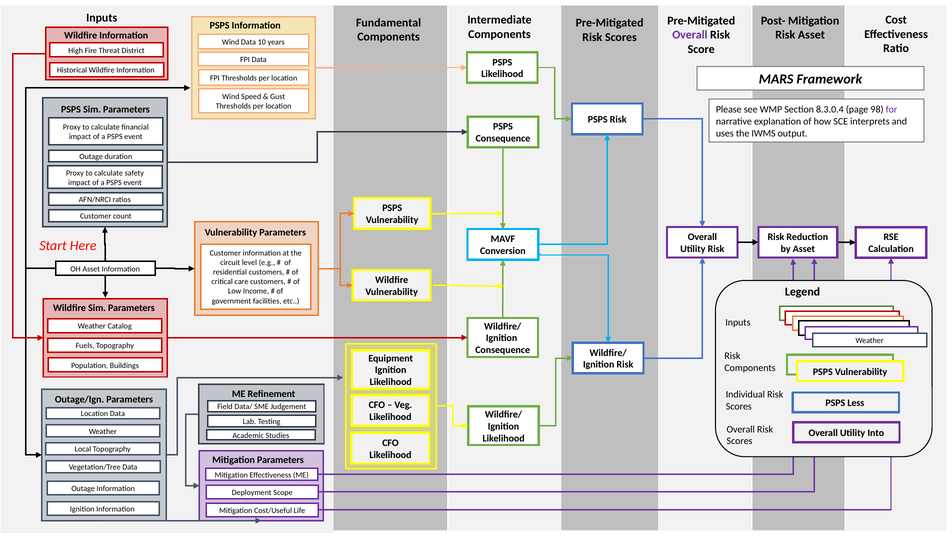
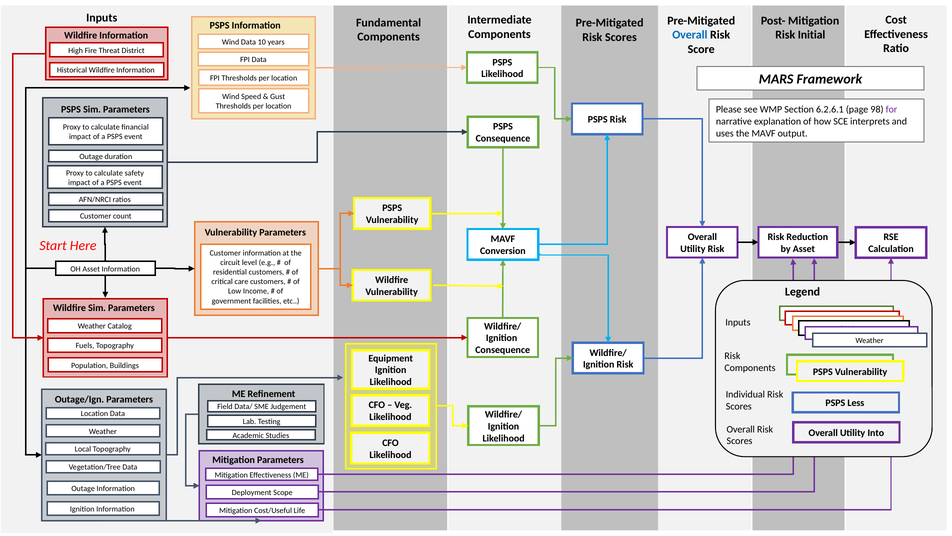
Overall at (690, 35) colour: purple -> blue
Risk Asset: Asset -> Initial
8.3.0.4: 8.3.0.4 -> 6.2.6.1
the IWMS: IWMS -> MAVF
